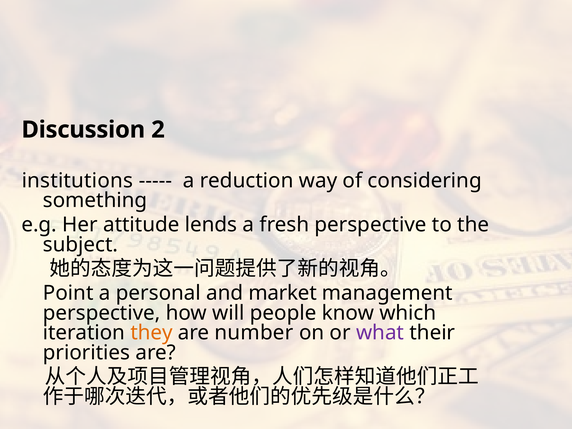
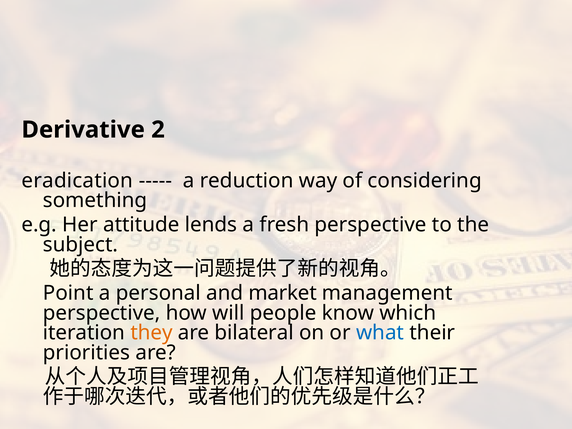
Discussion: Discussion -> Derivative
institutions: institutions -> eradication
number: number -> bilateral
what colour: purple -> blue
